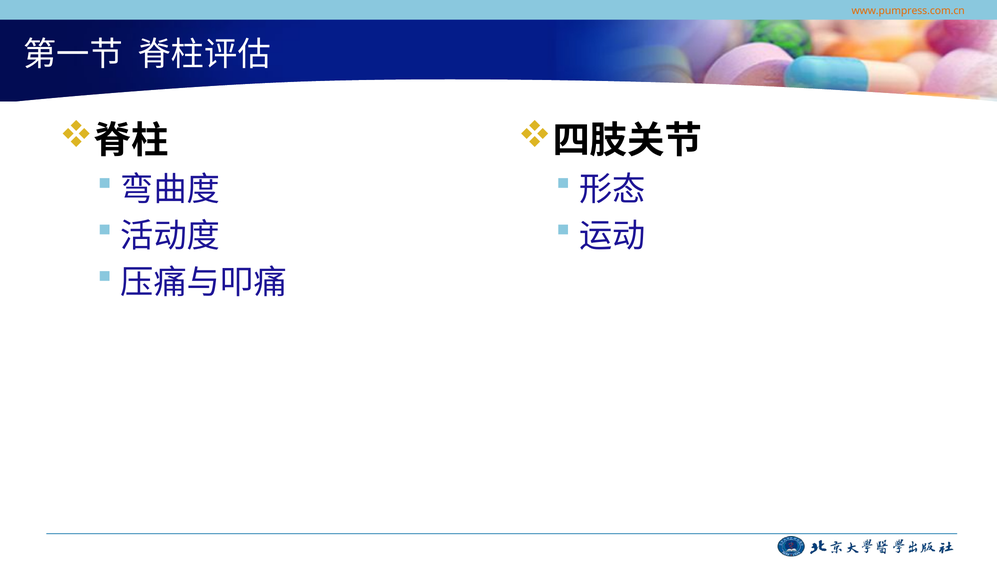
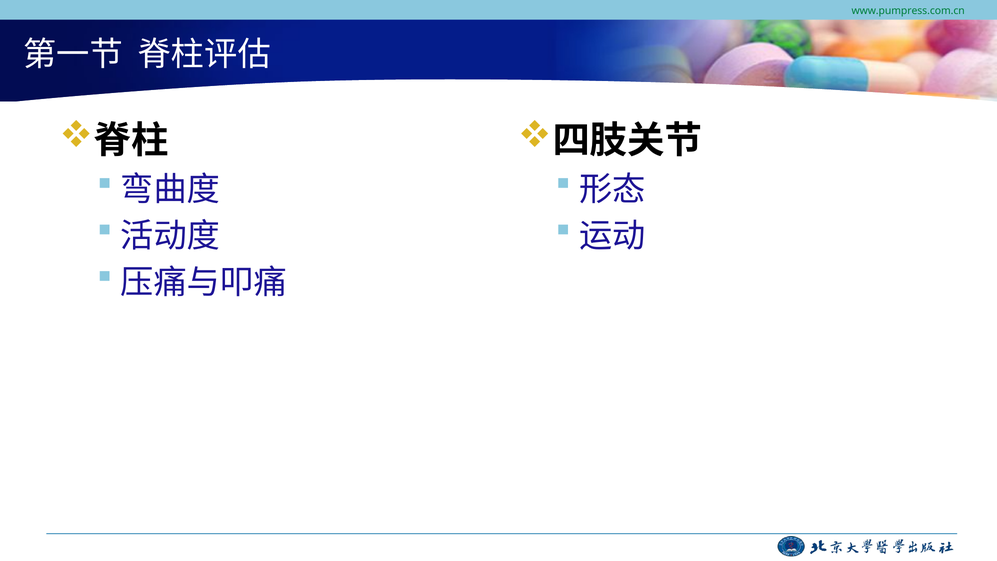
www.pumpress.com.cn colour: orange -> green
